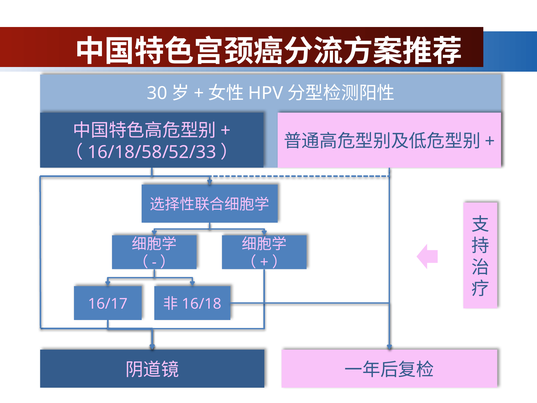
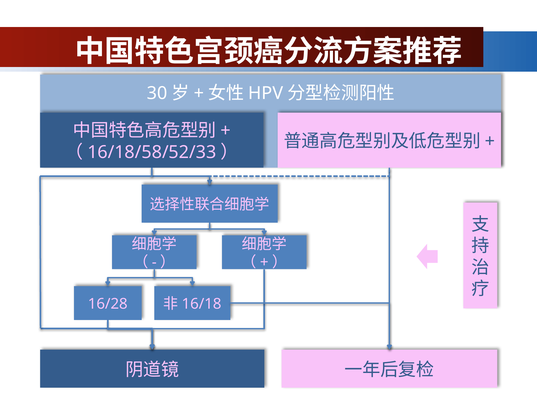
16/17: 16/17 -> 16/28
